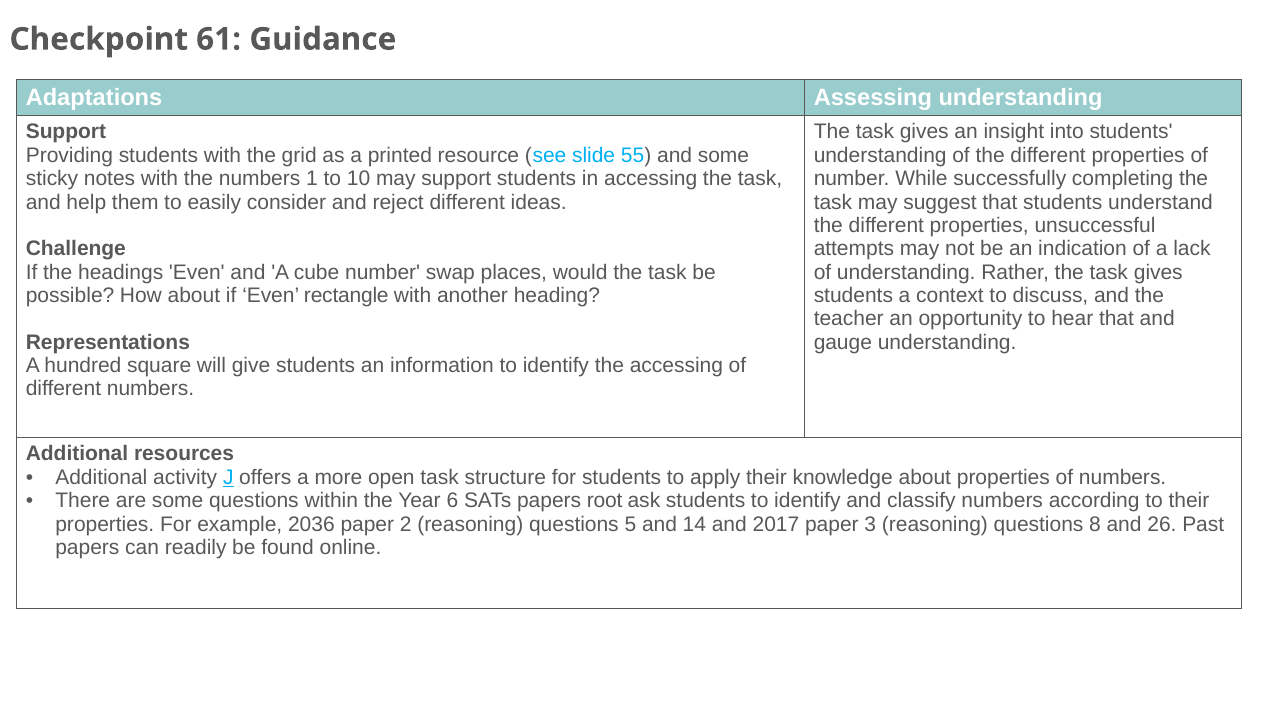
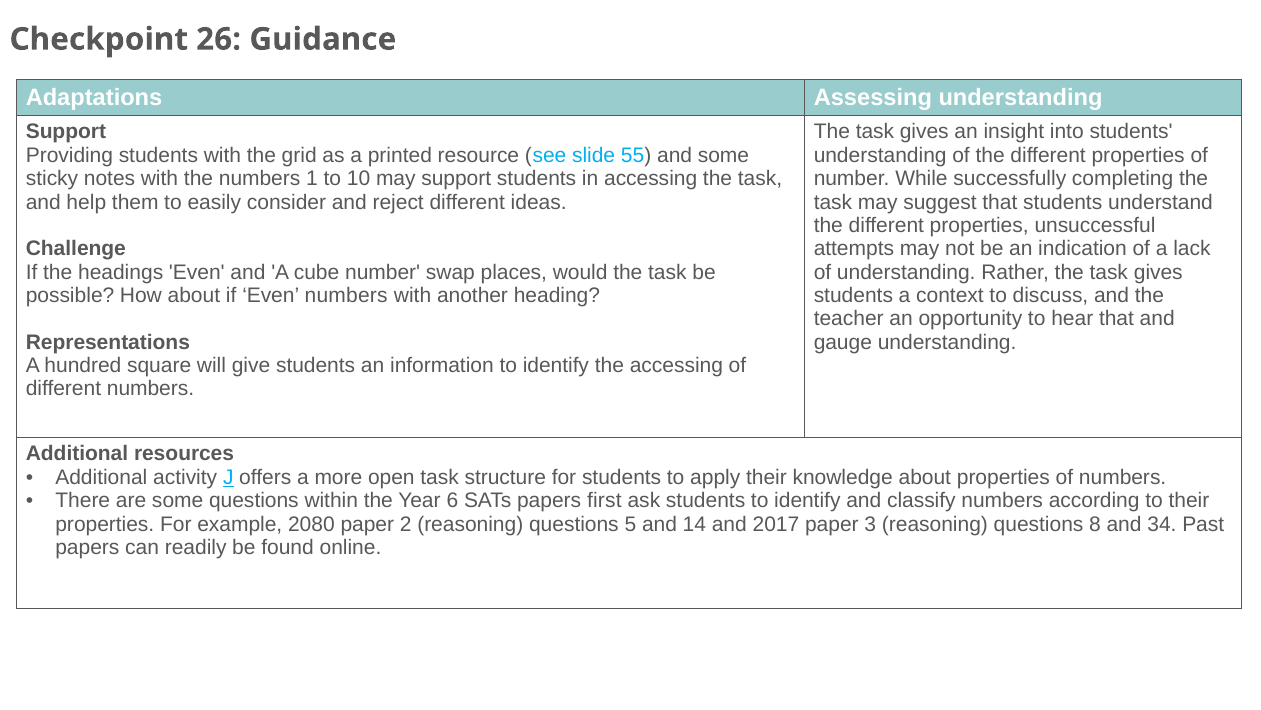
61: 61 -> 26
Even rectangle: rectangle -> numbers
root: root -> first
2036: 2036 -> 2080
26: 26 -> 34
